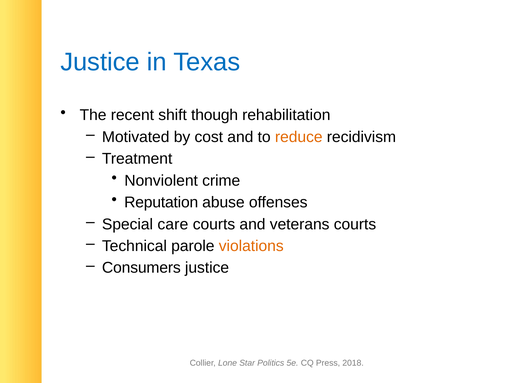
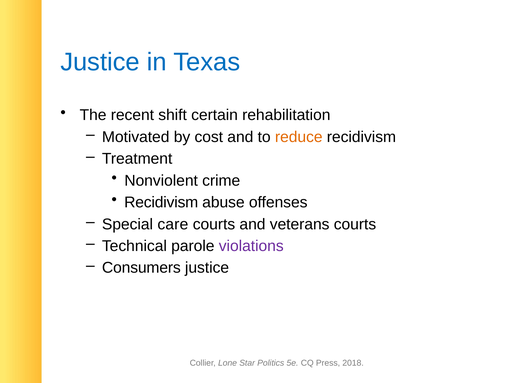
though: though -> certain
Reputation at (161, 203): Reputation -> Recidivism
violations colour: orange -> purple
